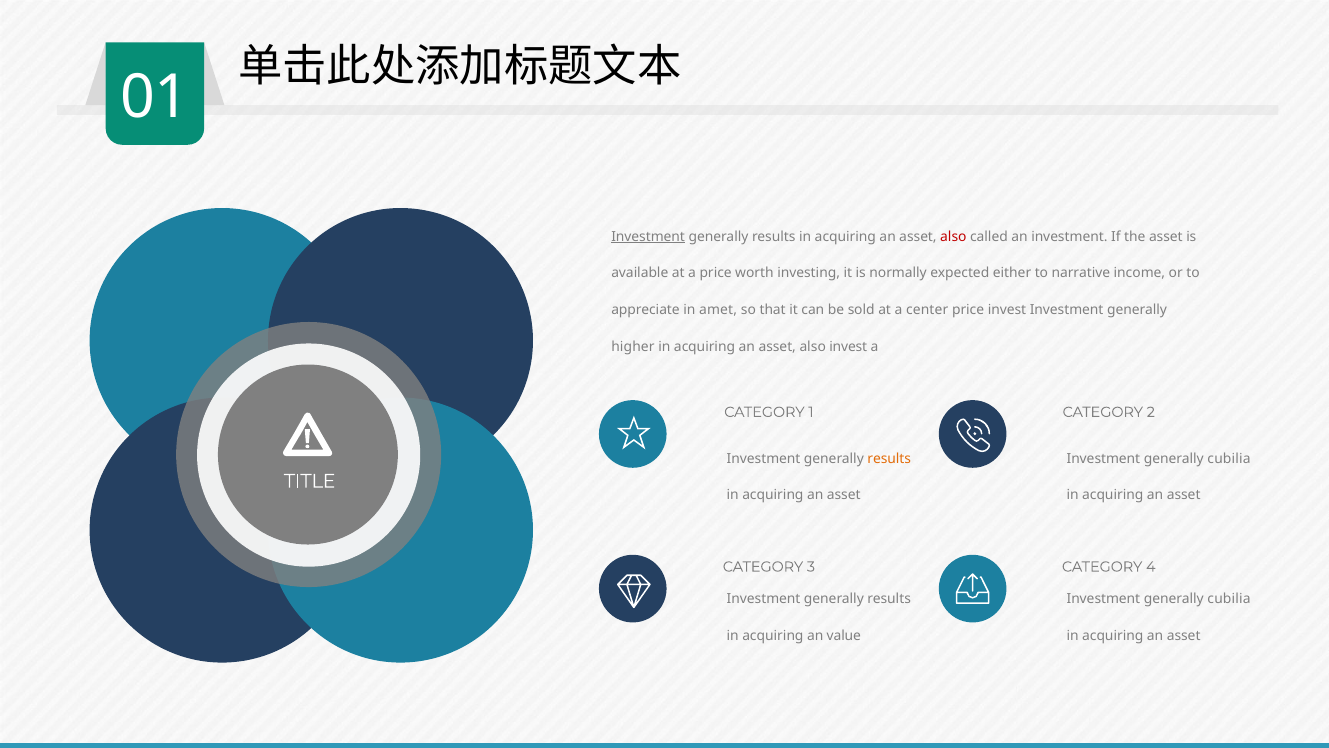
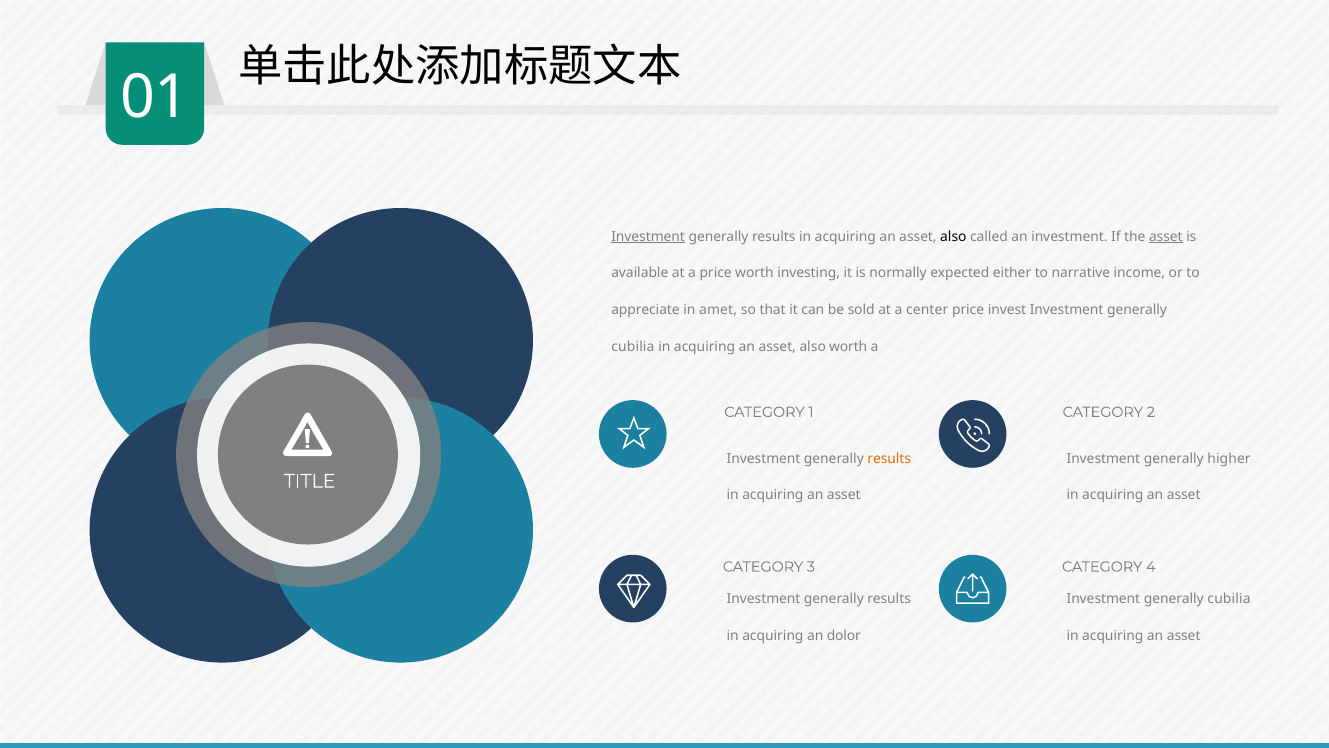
also at (953, 236) colour: red -> black
asset at (1166, 236) underline: none -> present
higher at (633, 346): higher -> cubilia
also invest: invest -> worth
cubilia at (1229, 458): cubilia -> higher
value: value -> dolor
